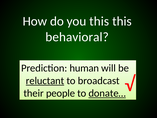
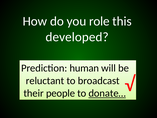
you this: this -> role
behavioral: behavioral -> developed
reluctant underline: present -> none
